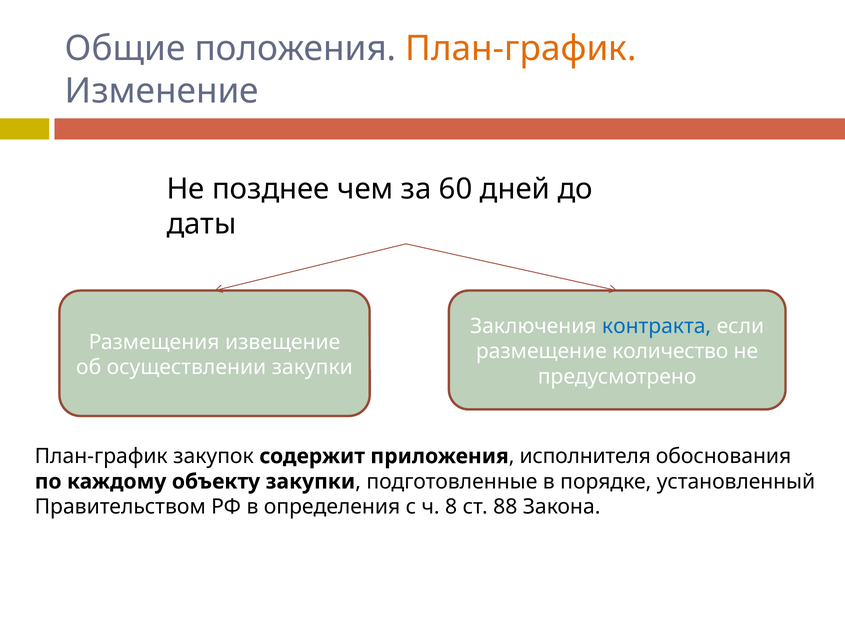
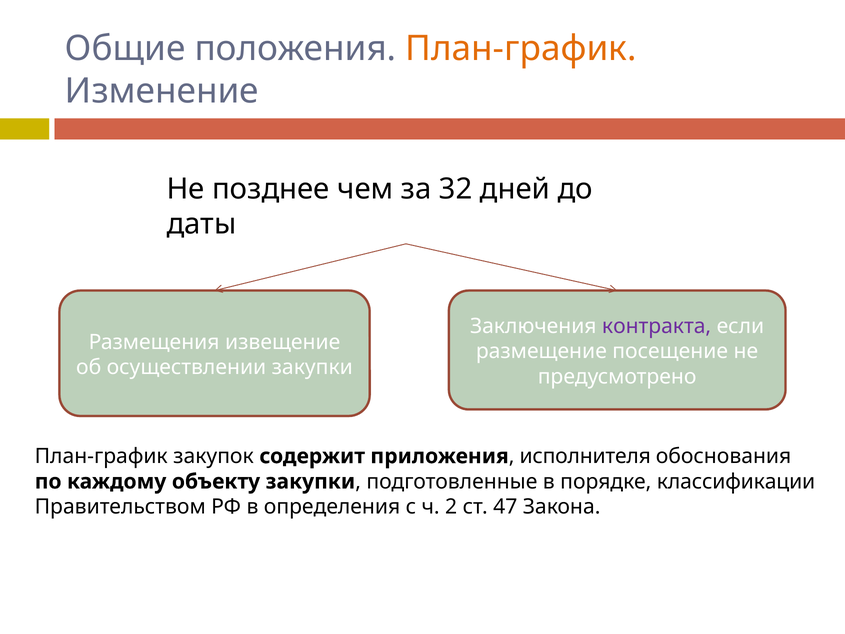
60: 60 -> 32
контракта colour: blue -> purple
количество: количество -> посещение
установленный: установленный -> классификации
8: 8 -> 2
88: 88 -> 47
